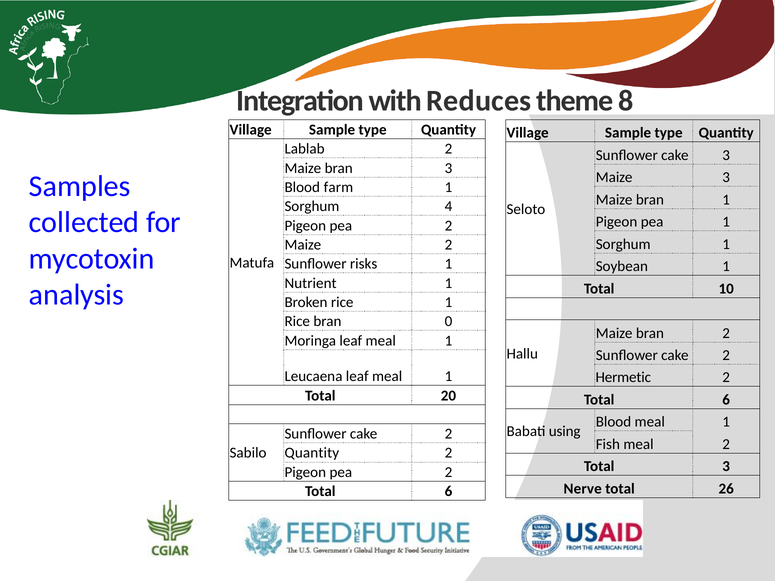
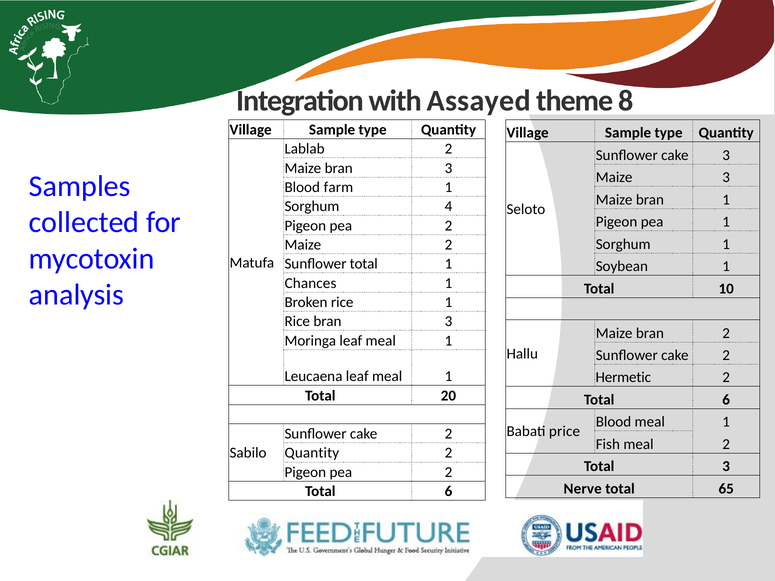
Reduces: Reduces -> Assayed
Sunflower risks: risks -> total
Nutrient: Nutrient -> Chances
Rice bran 0: 0 -> 3
using: using -> price
26: 26 -> 65
